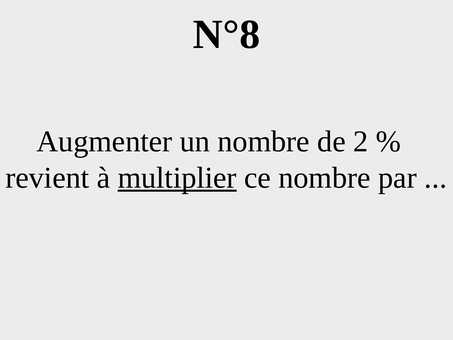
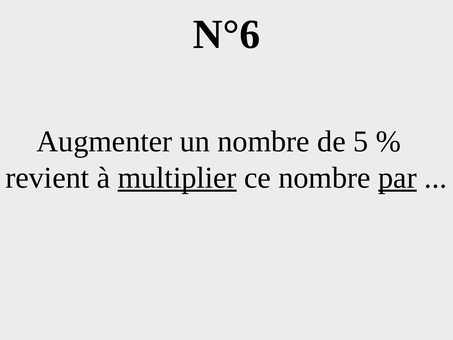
N°8: N°8 -> N°6
2: 2 -> 5
par underline: none -> present
